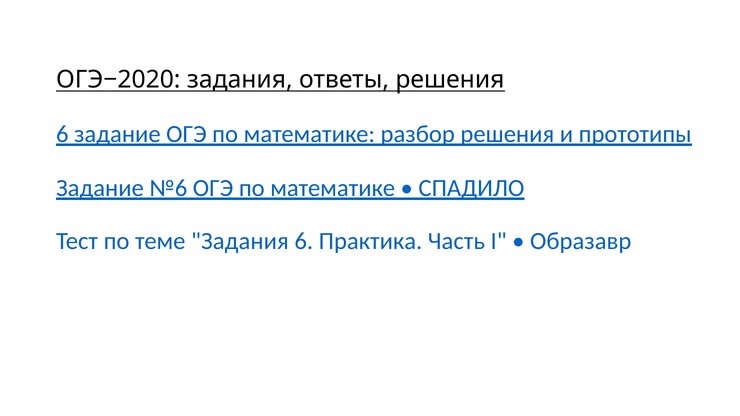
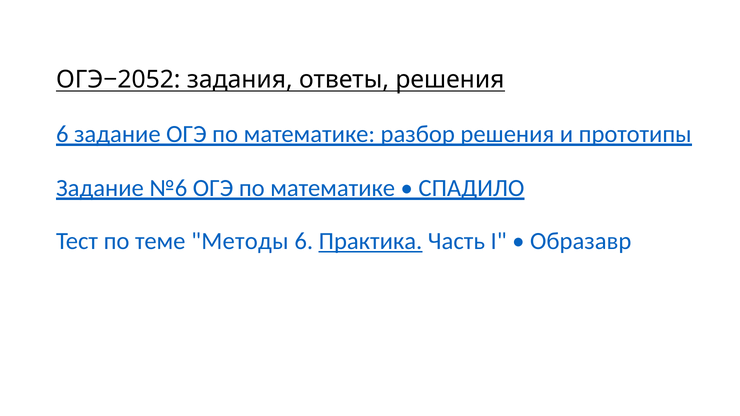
ОГЭ−2020: ОГЭ−2020 -> ОГЭ−2052
теме Задания: Задания -> Методы
Практика underline: none -> present
